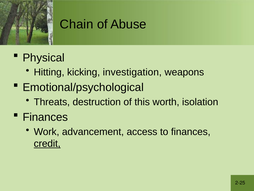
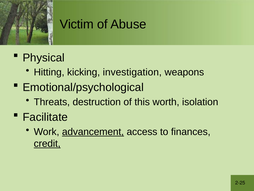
Chain: Chain -> Victim
Finances at (45, 117): Finances -> Facilitate
advancement underline: none -> present
